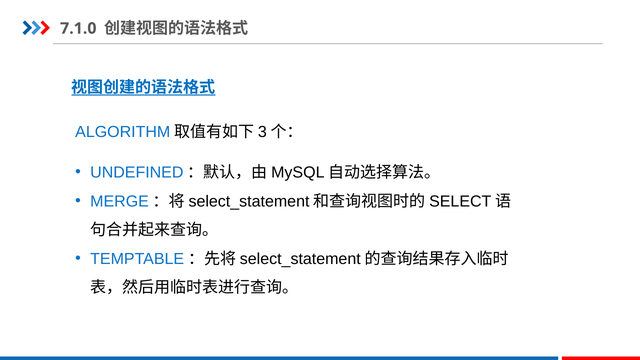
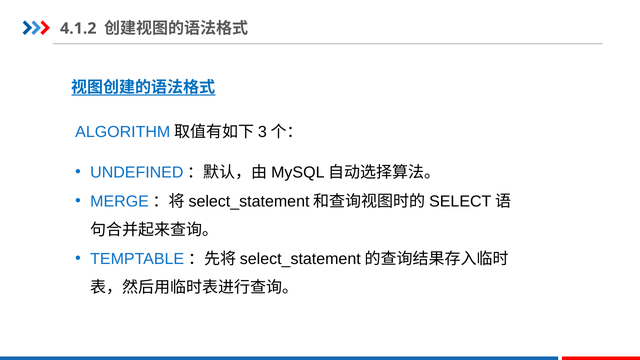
7.1.0: 7.1.0 -> 4.1.2
